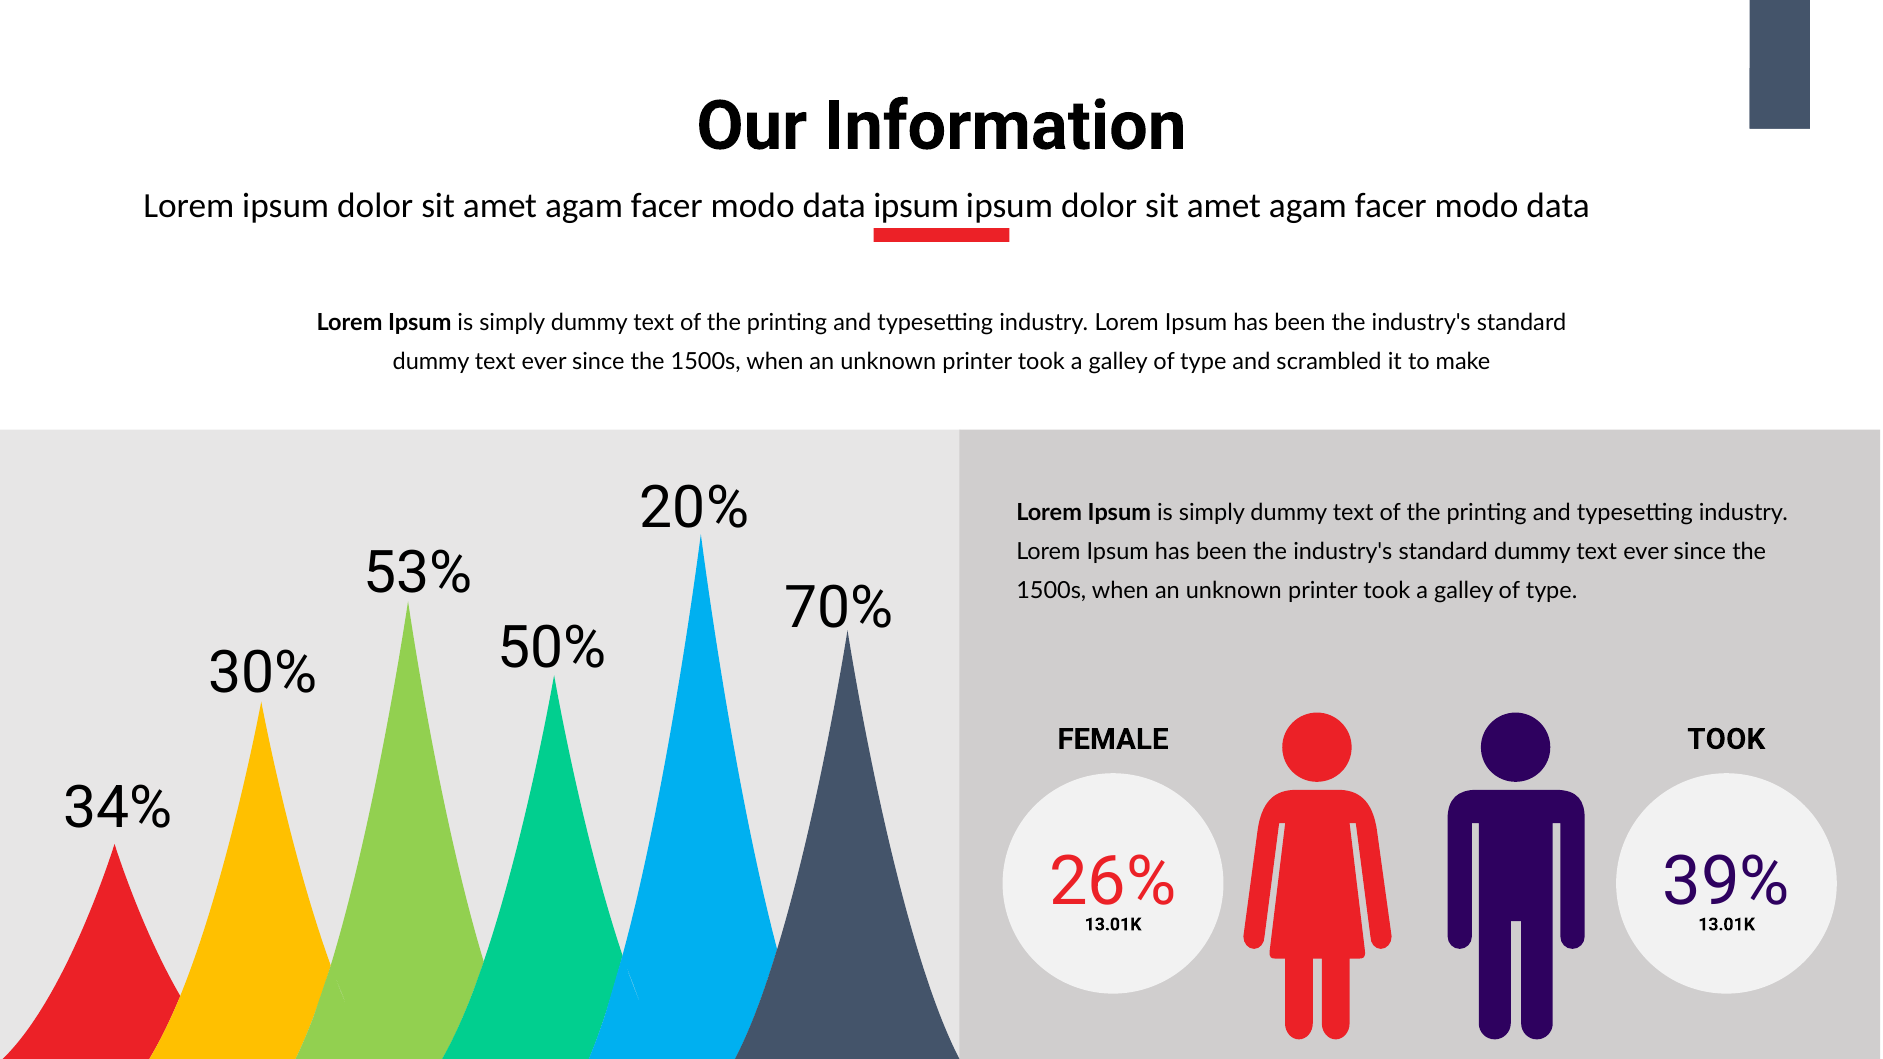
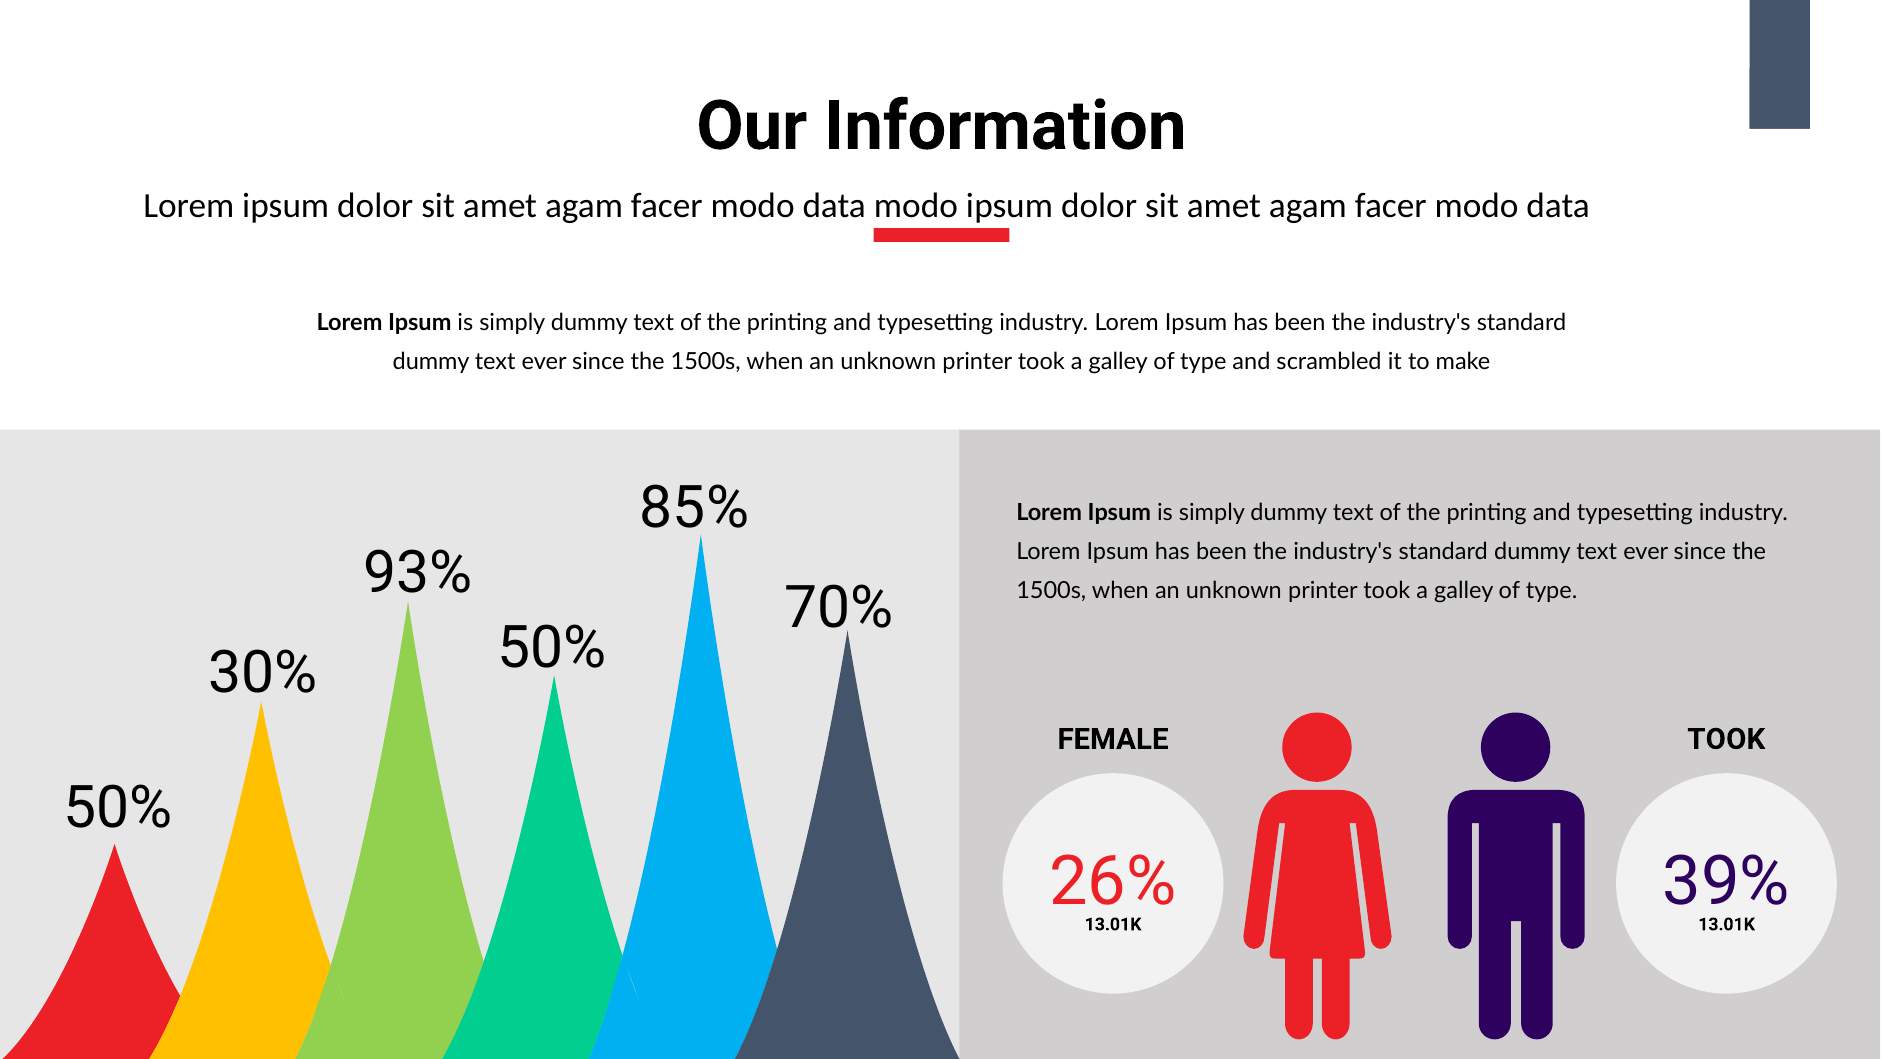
data ipsum: ipsum -> modo
20%: 20% -> 85%
53%: 53% -> 93%
34% at (118, 808): 34% -> 50%
